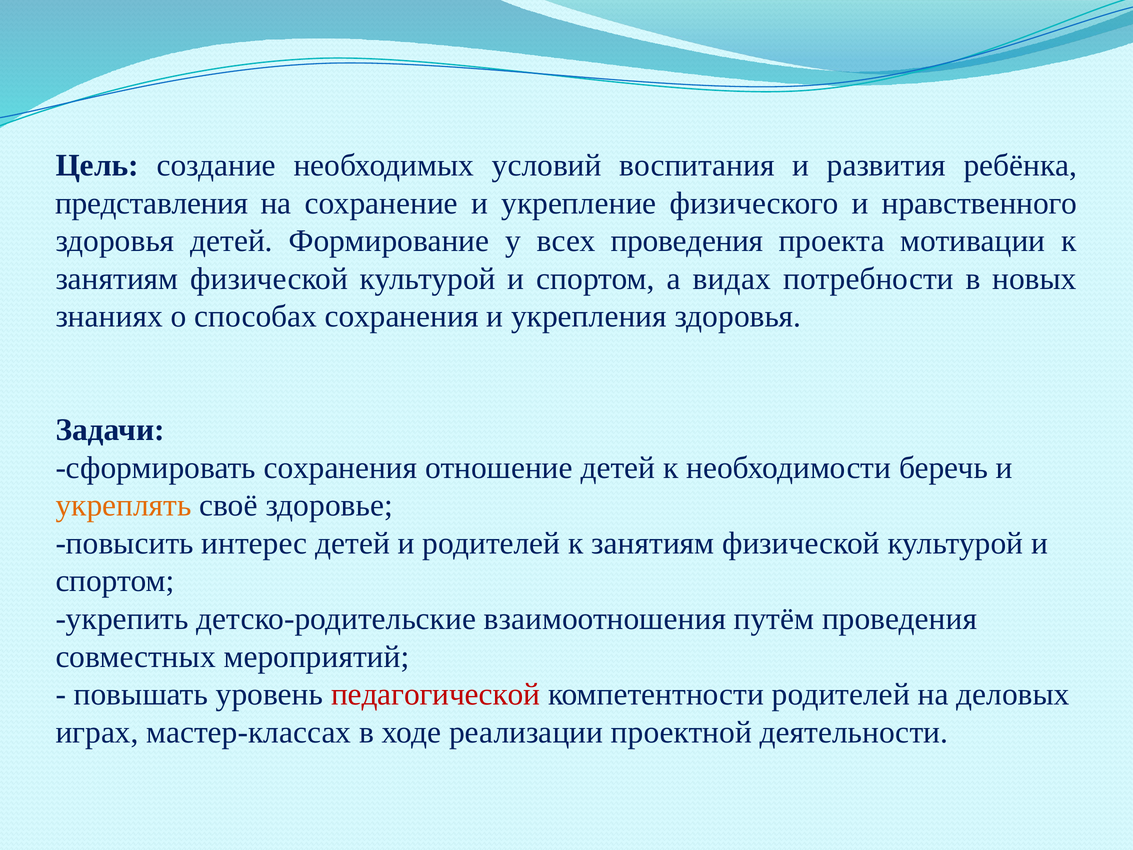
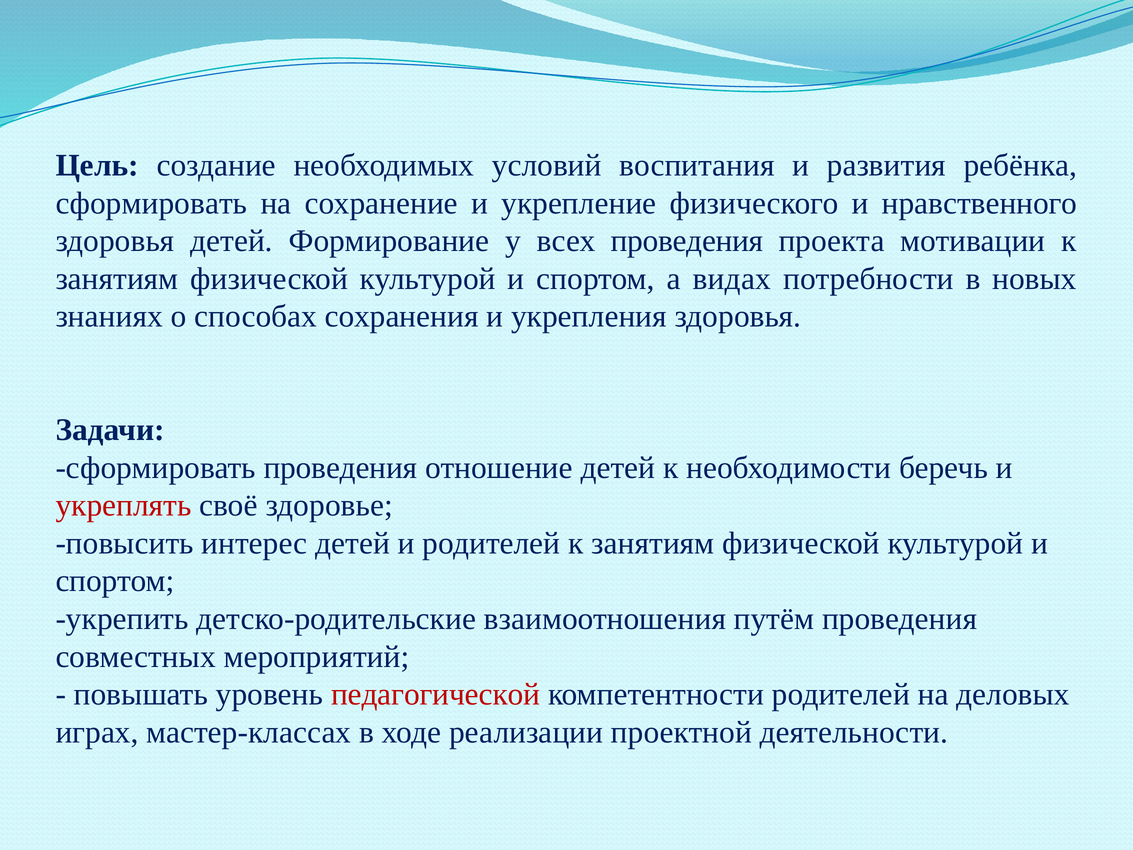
представления at (152, 203): представления -> сформировать
сформировать сохранения: сохранения -> проведения
укреплять colour: orange -> red
